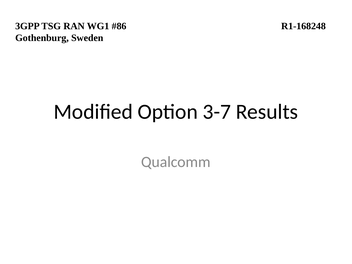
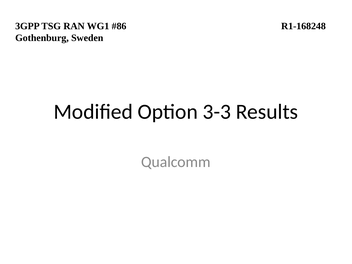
3-7: 3-7 -> 3-3
